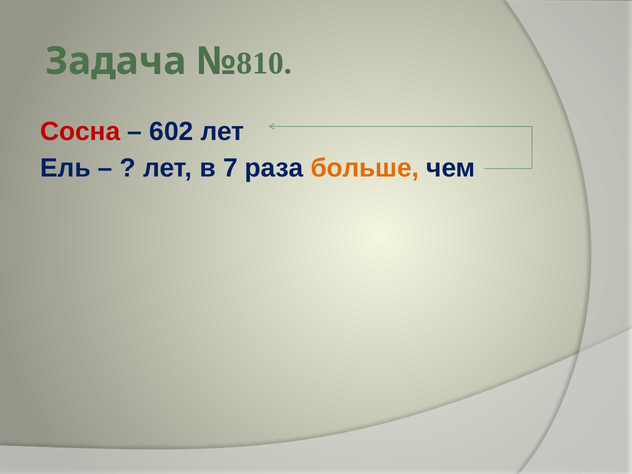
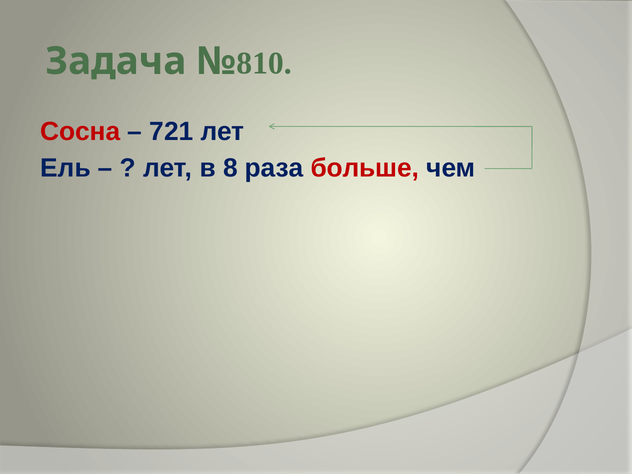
602: 602 -> 721
7: 7 -> 8
больше colour: orange -> red
